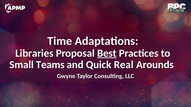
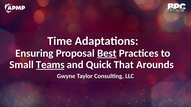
Libraries: Libraries -> Ensuring
Teams underline: none -> present
Real: Real -> That
